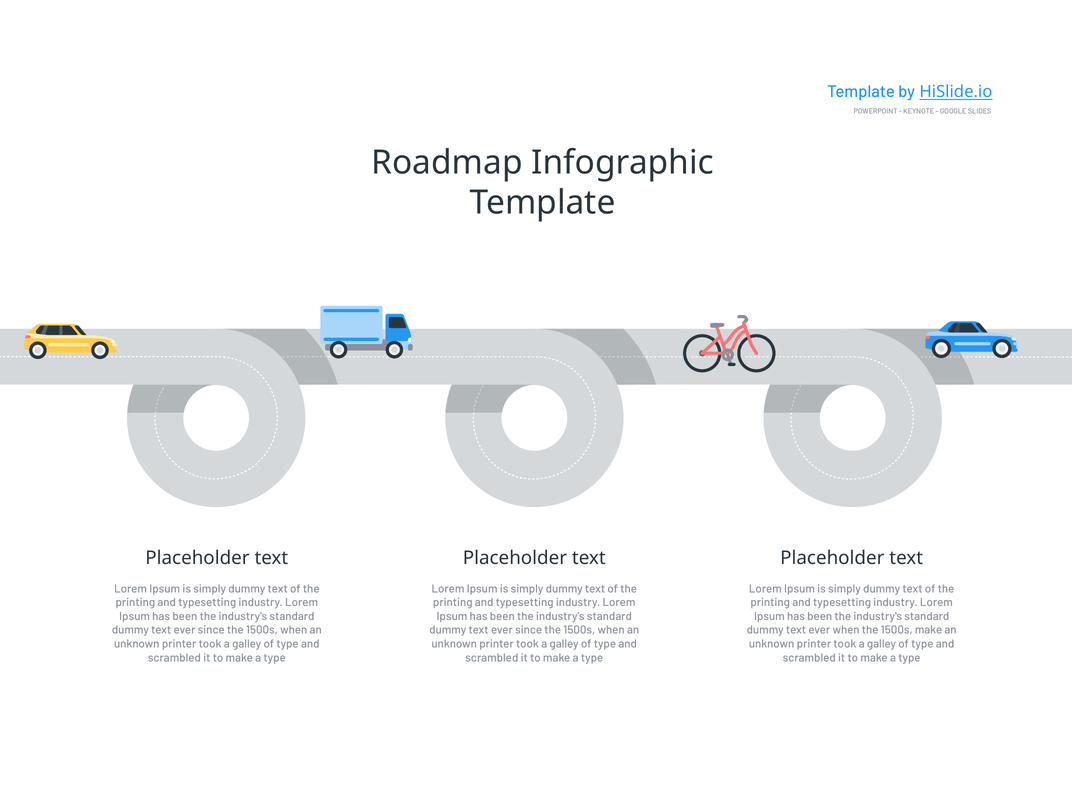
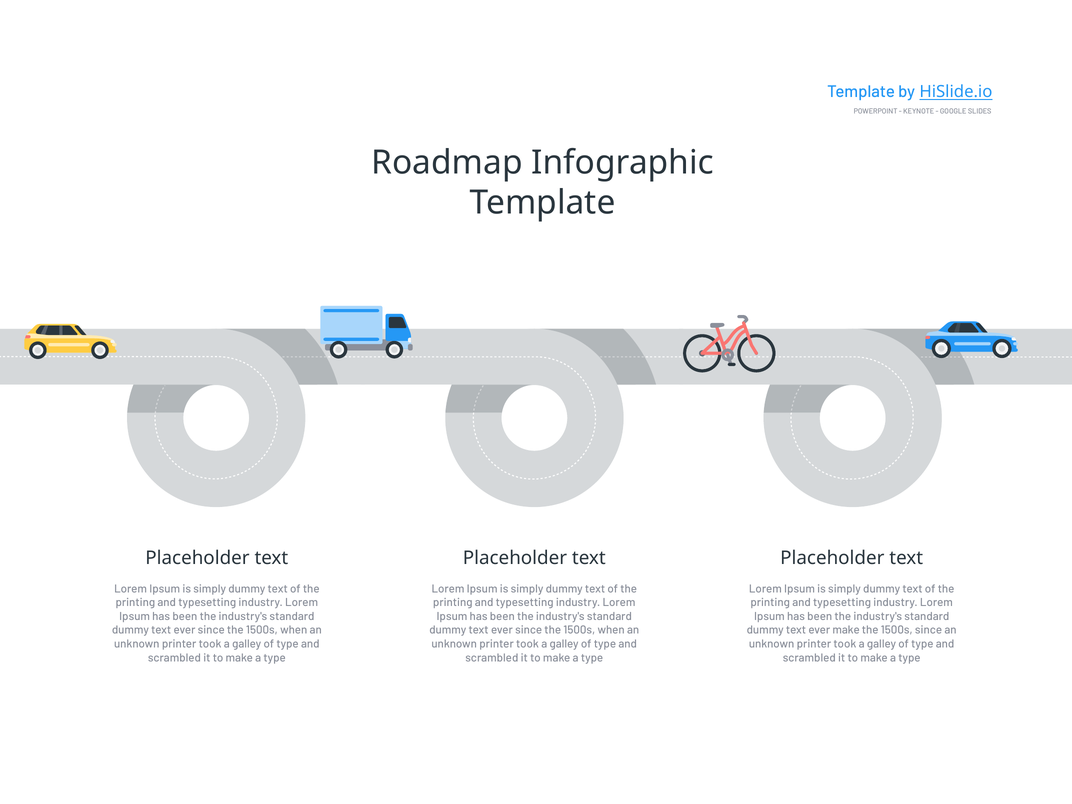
ever when: when -> make
1500s make: make -> since
